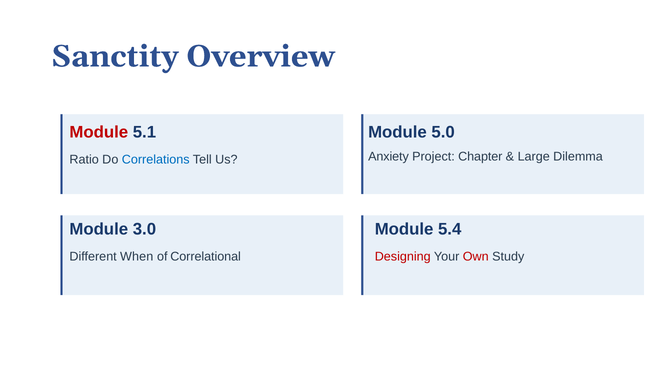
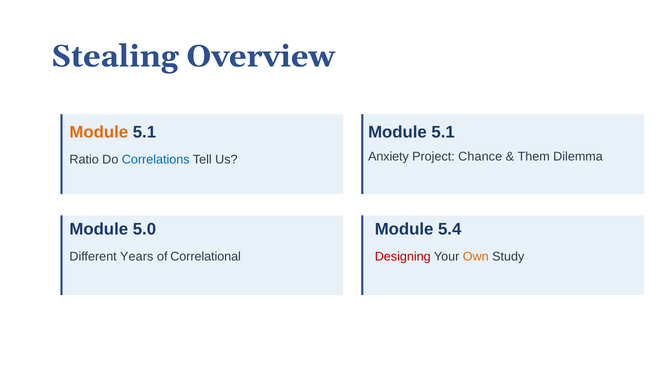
Sanctity: Sanctity -> Stealing
Module at (99, 133) colour: red -> orange
5.0 at (443, 133): 5.0 -> 5.1
Chapter: Chapter -> Chance
Large: Large -> Them
3.0: 3.0 -> 5.0
When: When -> Years
Own colour: red -> orange
